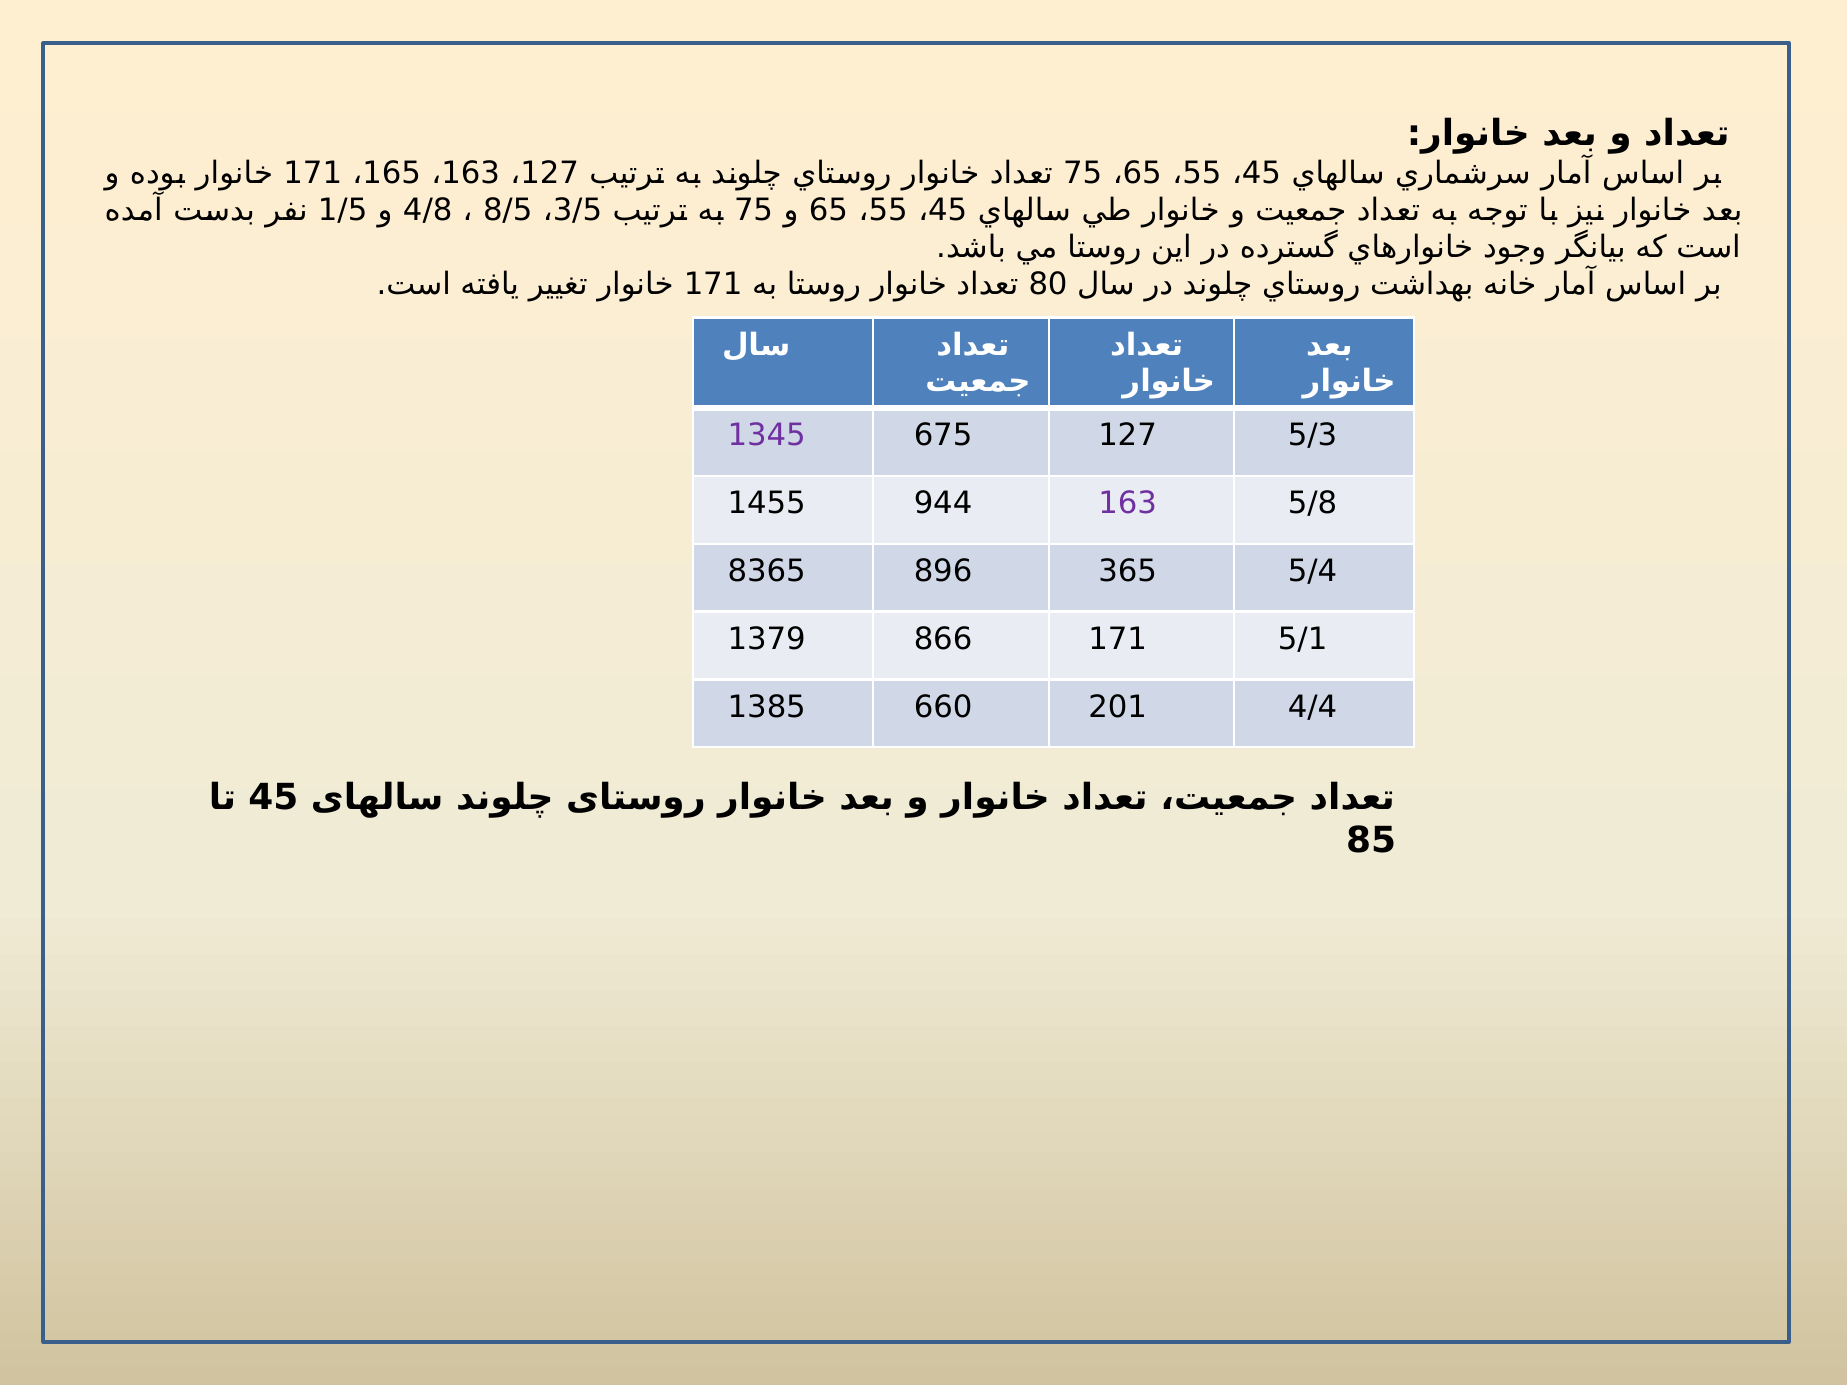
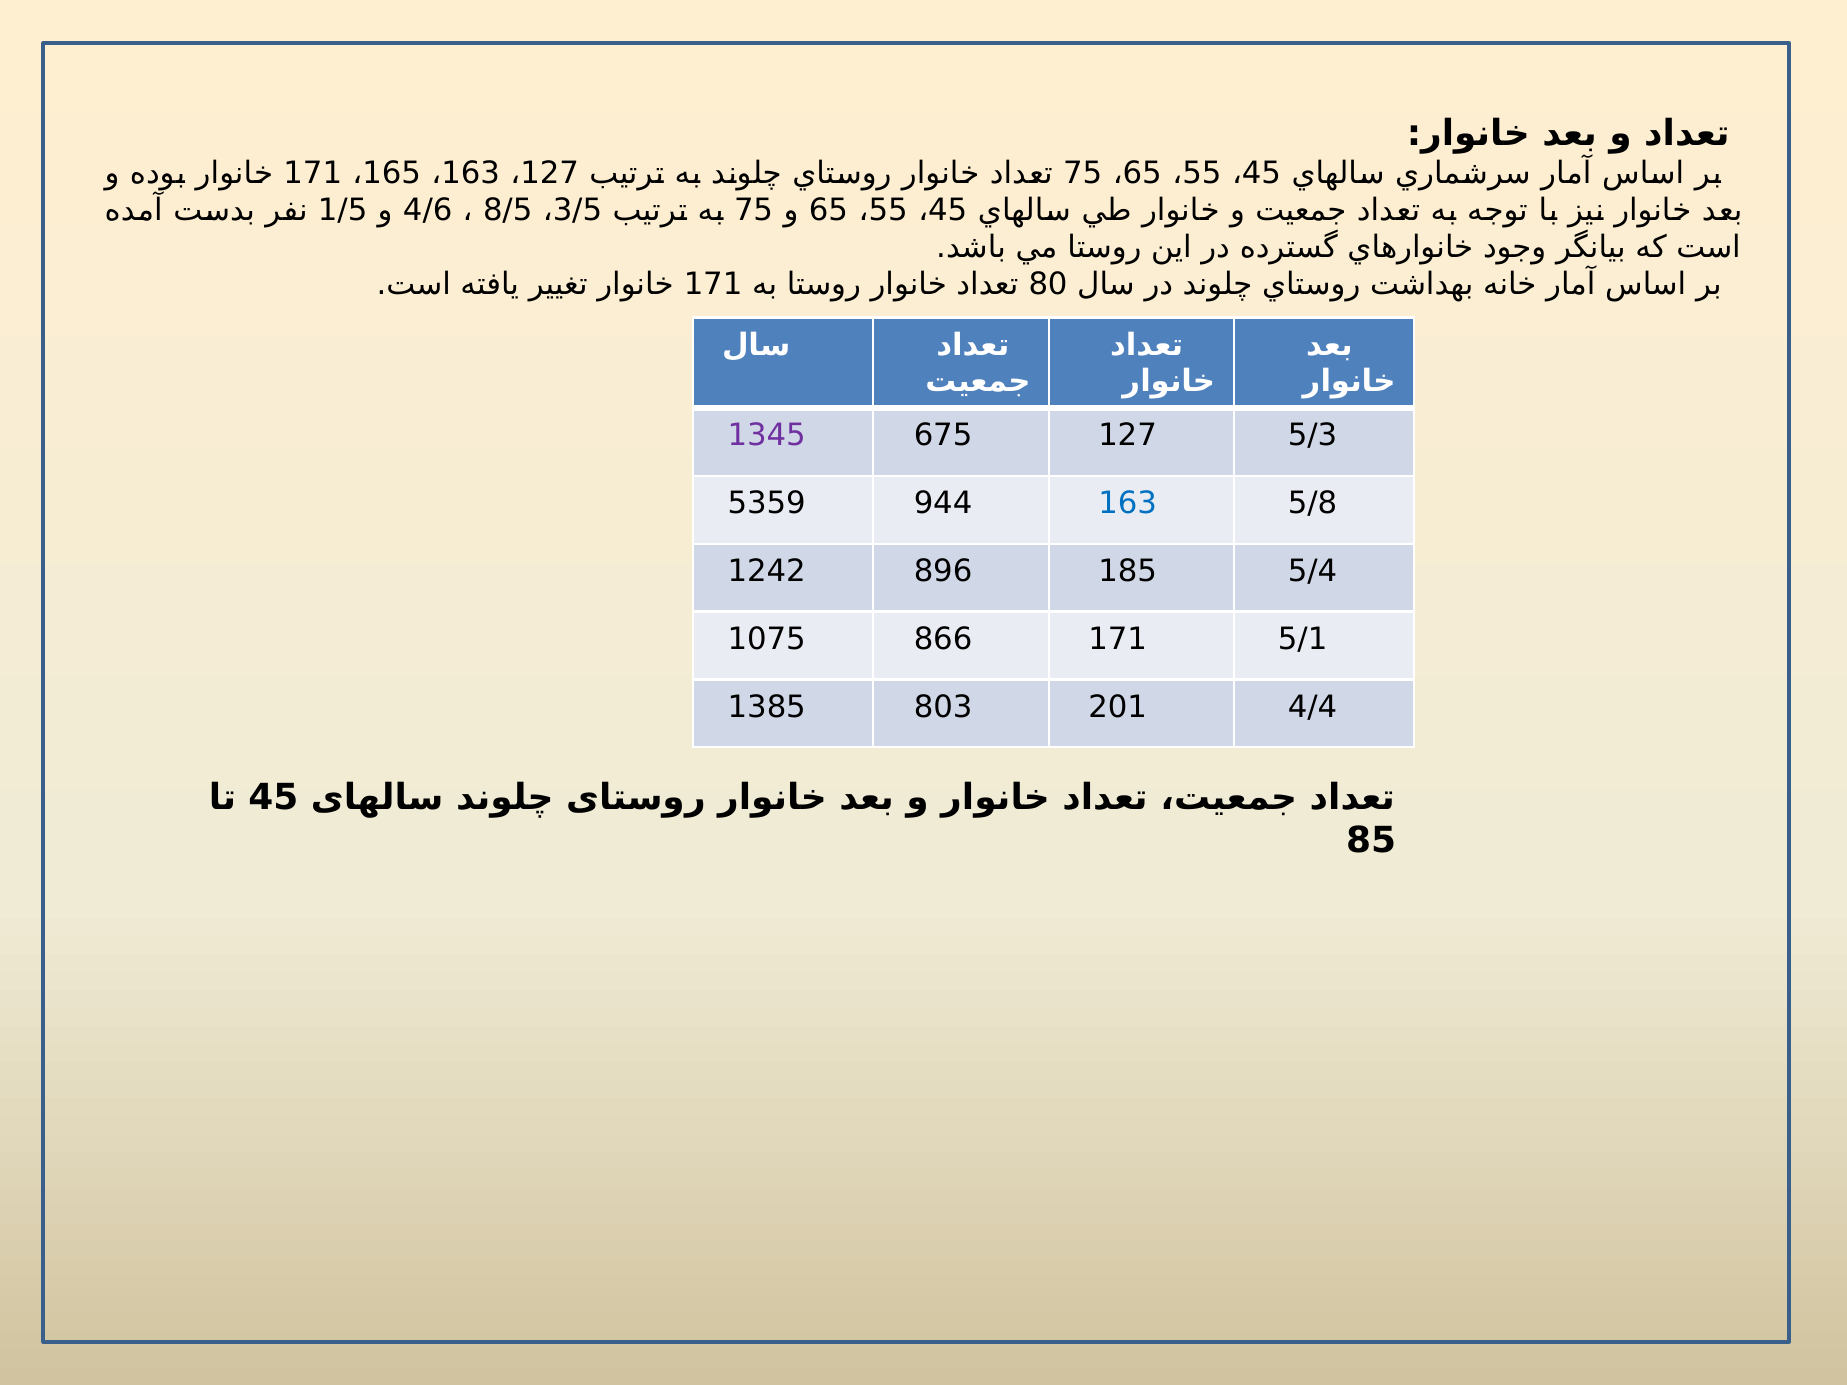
4/8: 4/8 -> 4/6
1455: 1455 -> 5359
163 at (1128, 504) colour: purple -> blue
8365: 8365 -> 1242
365: 365 -> 185
1379: 1379 -> 1075
660: 660 -> 803
